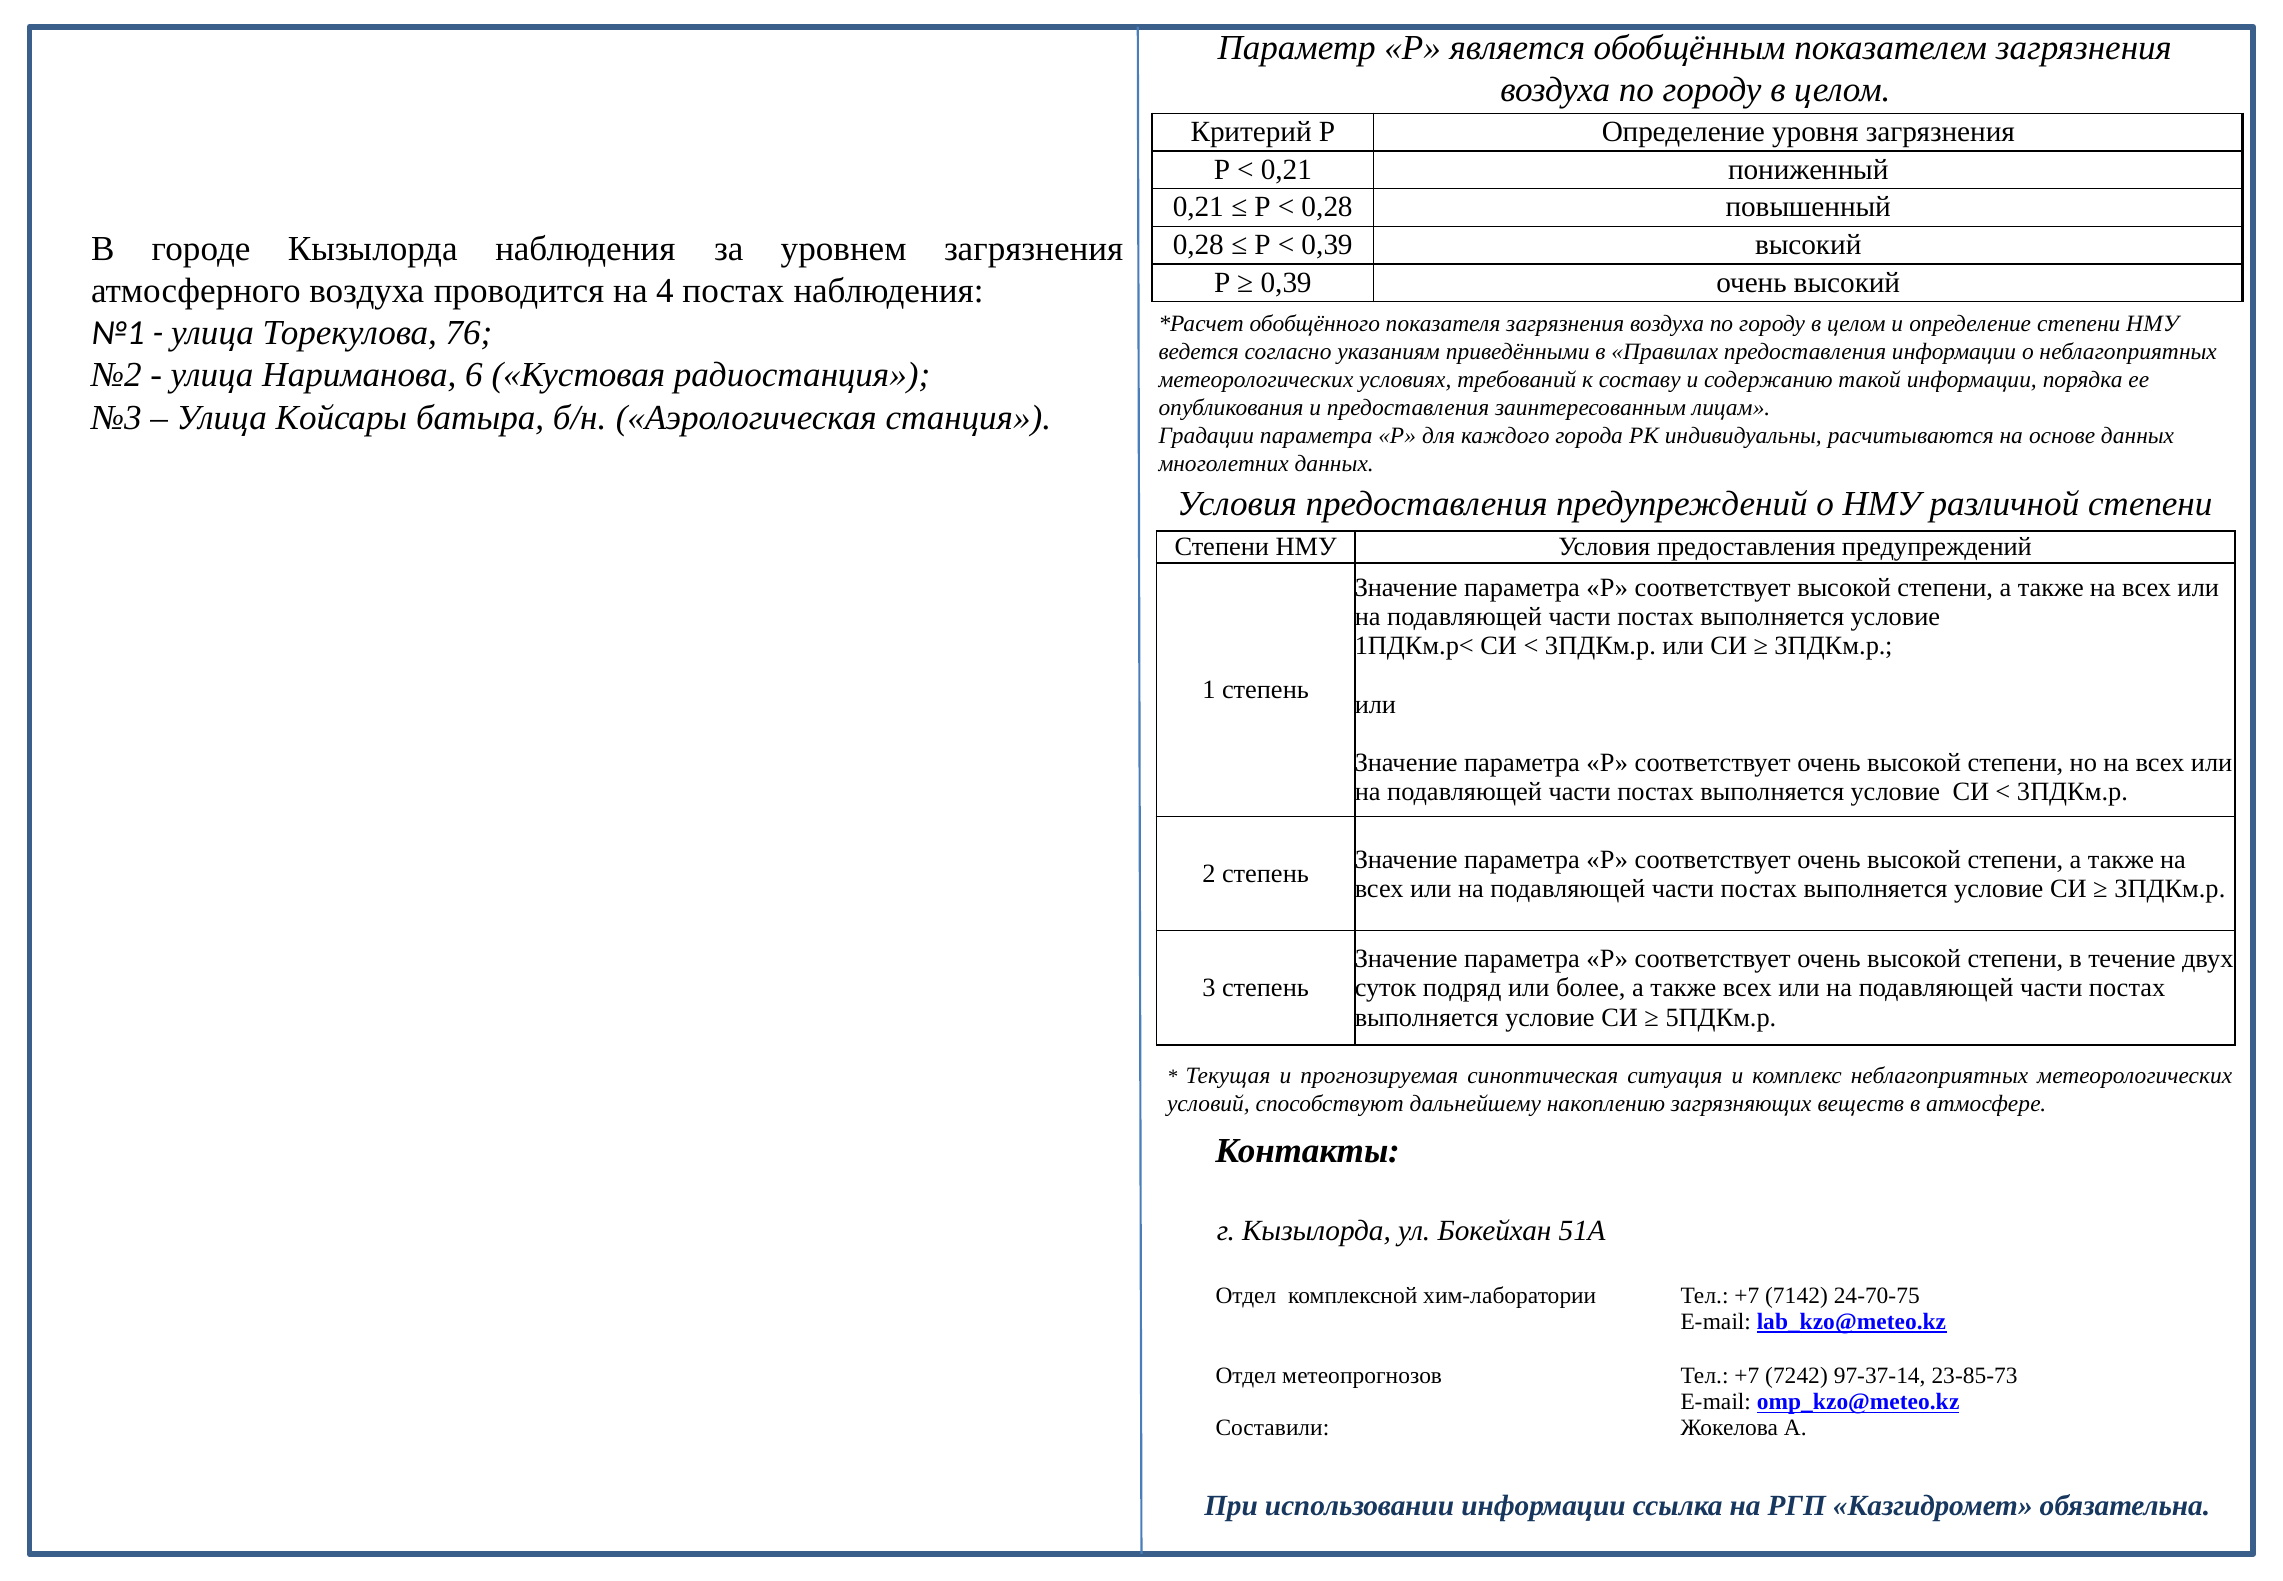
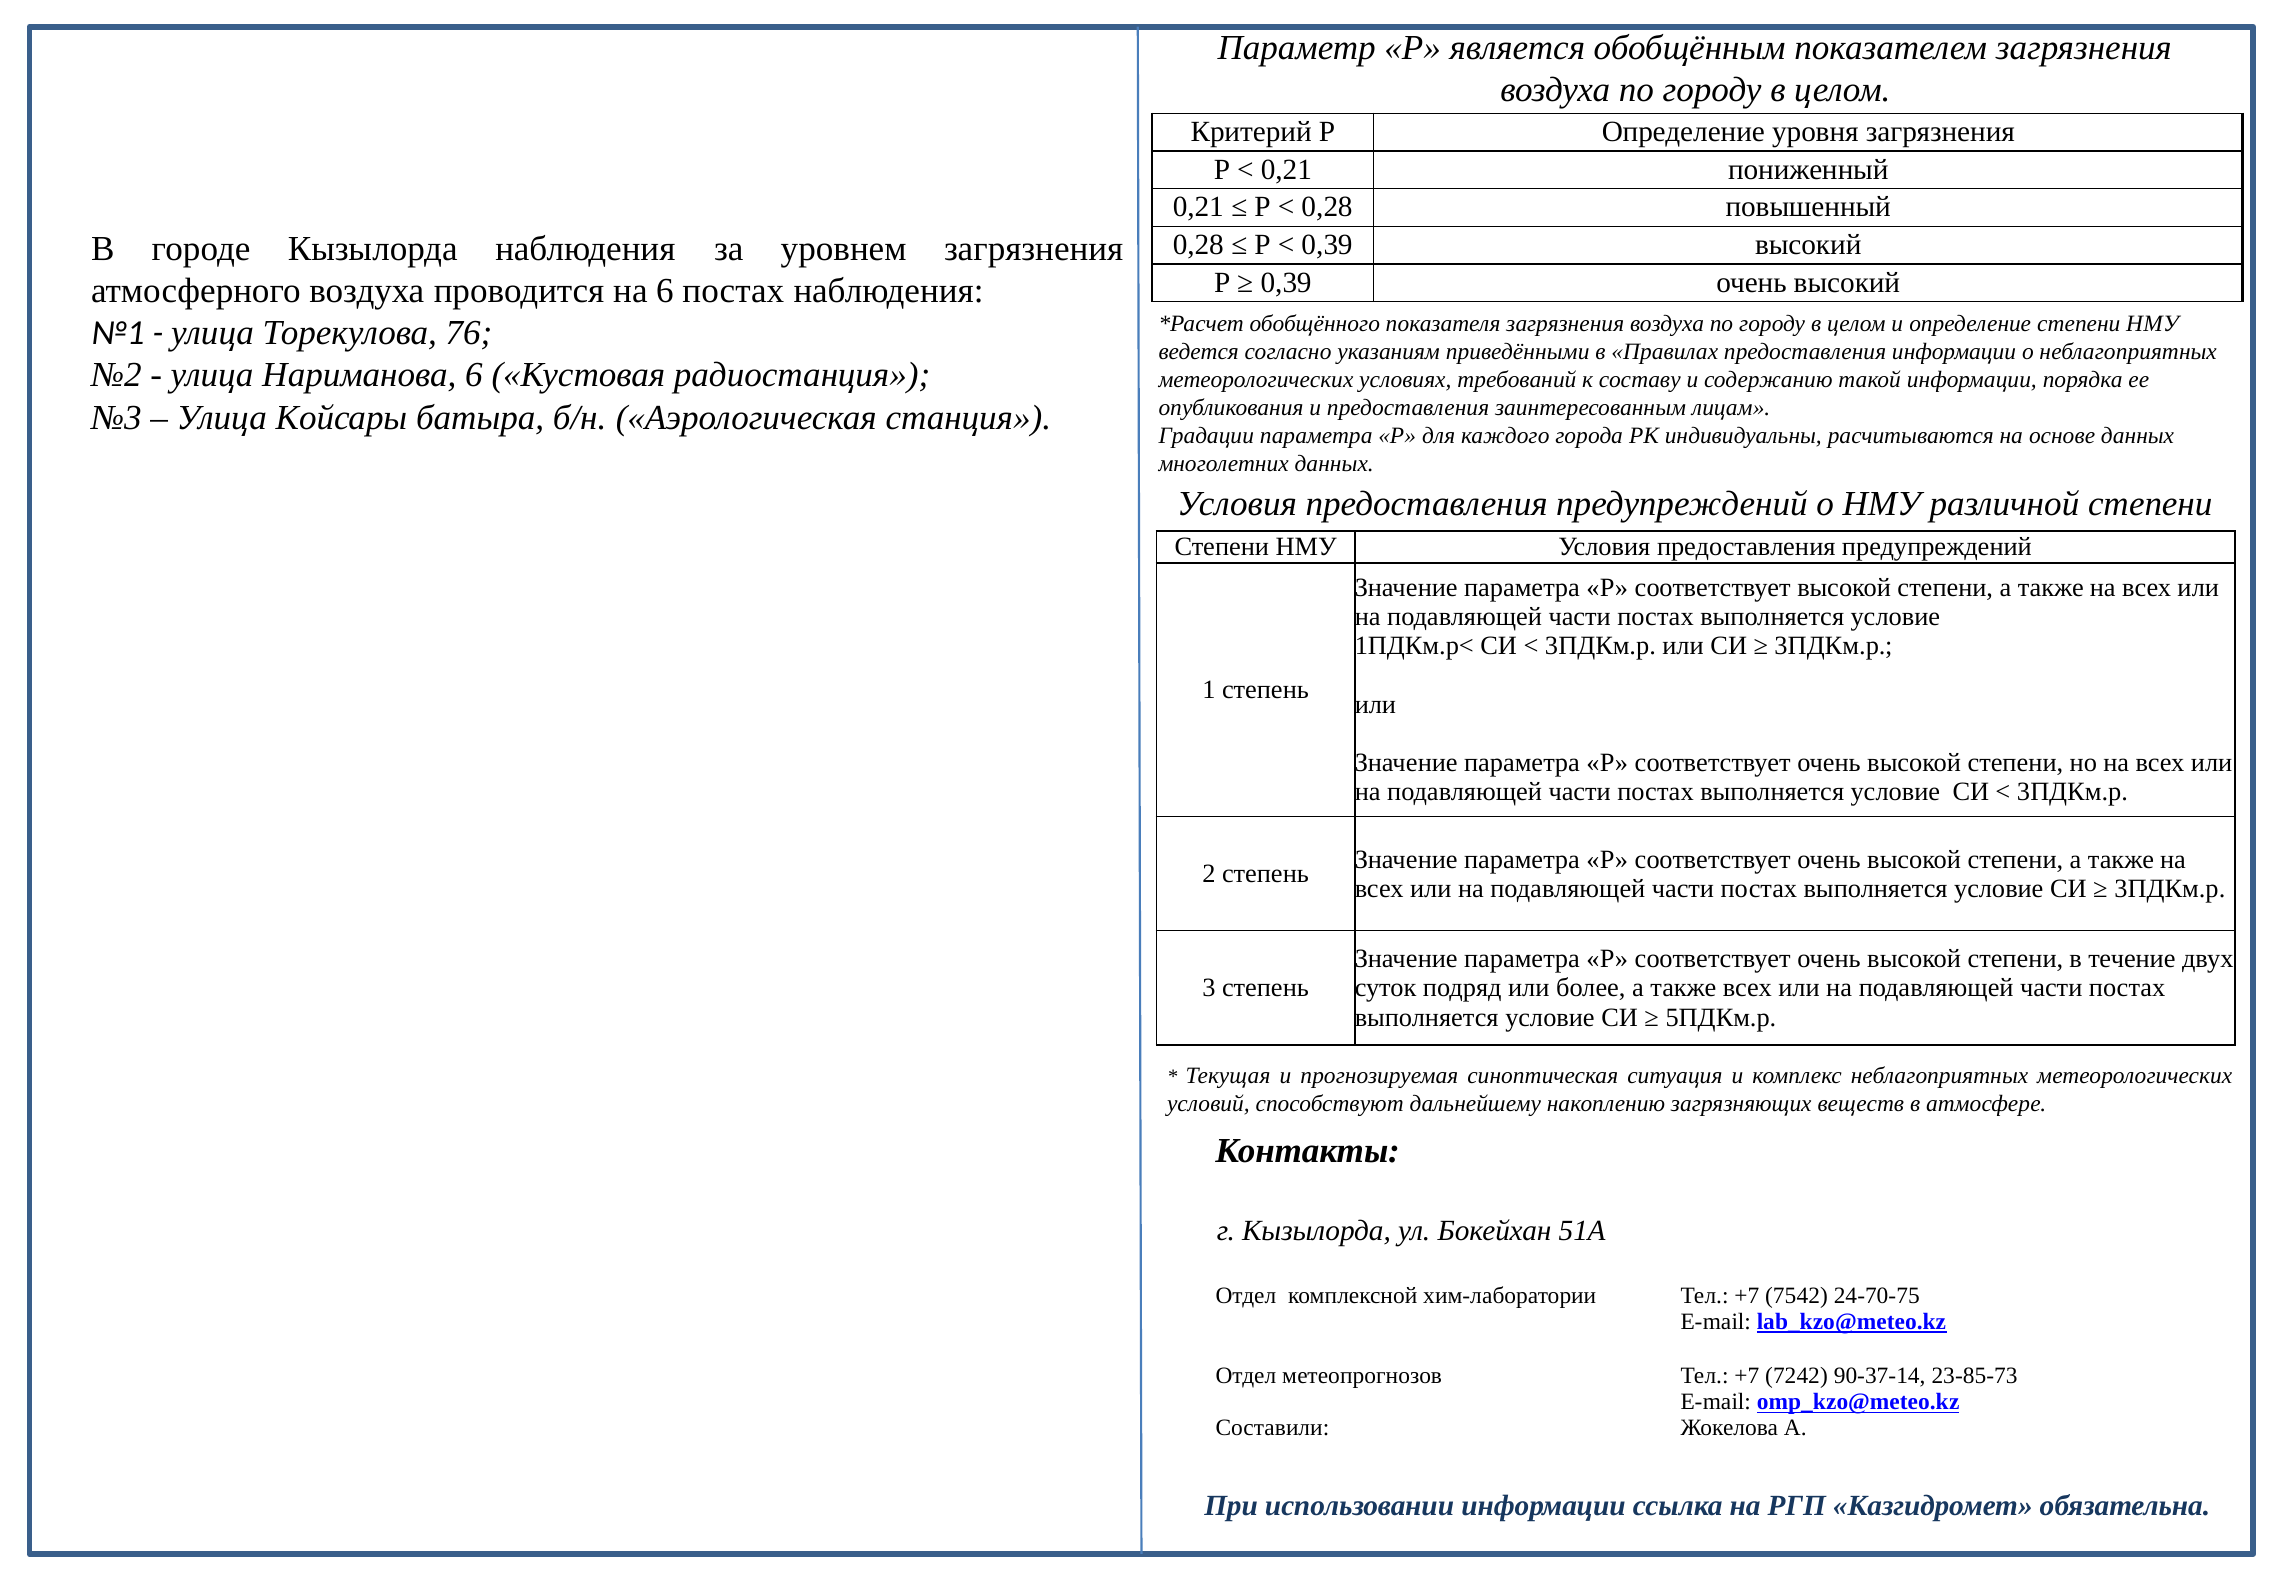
на 4: 4 -> 6
7142: 7142 -> 7542
97-37-14: 97-37-14 -> 90-37-14
